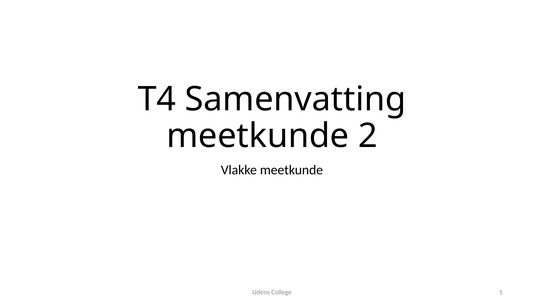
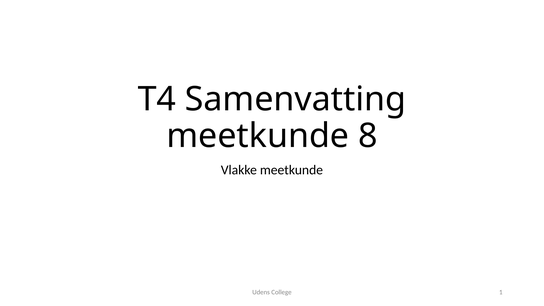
2: 2 -> 8
